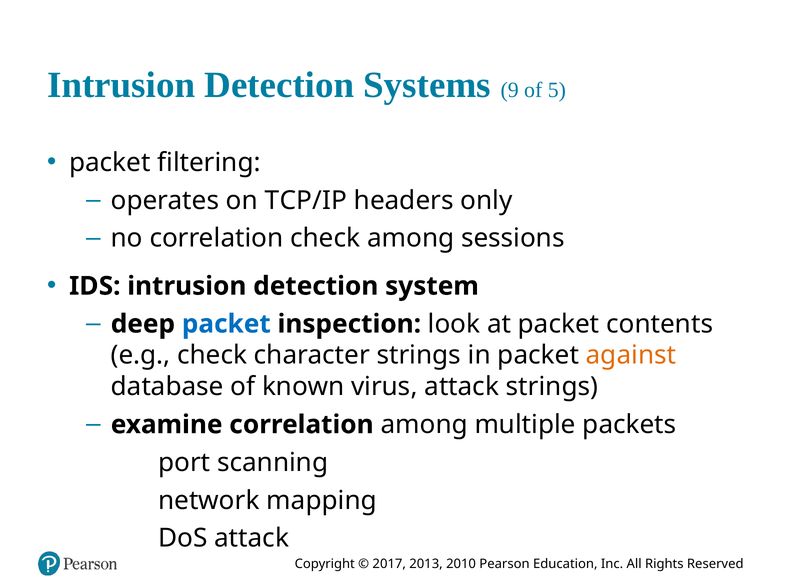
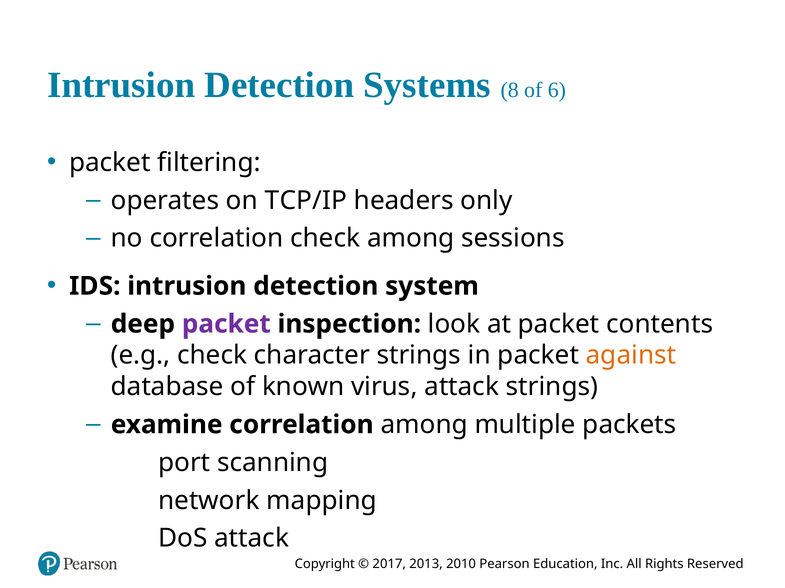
9: 9 -> 8
5: 5 -> 6
packet at (226, 324) colour: blue -> purple
